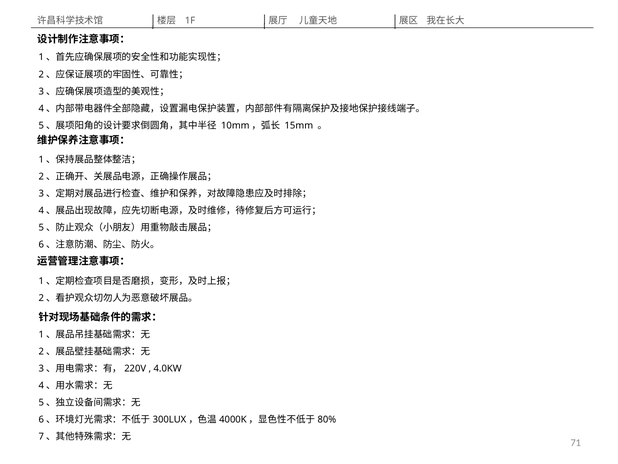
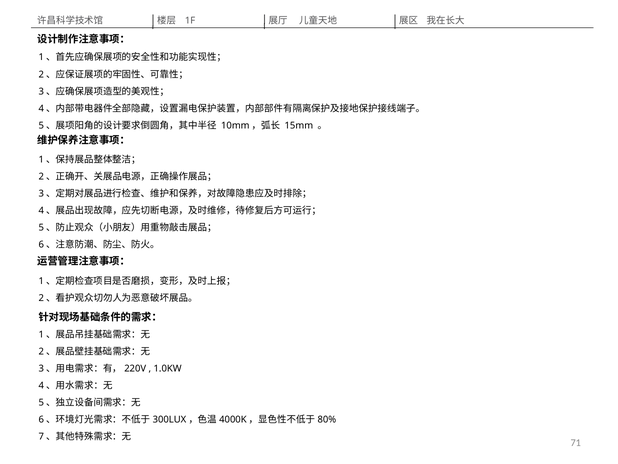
4.0KW: 4.0KW -> 1.0KW
